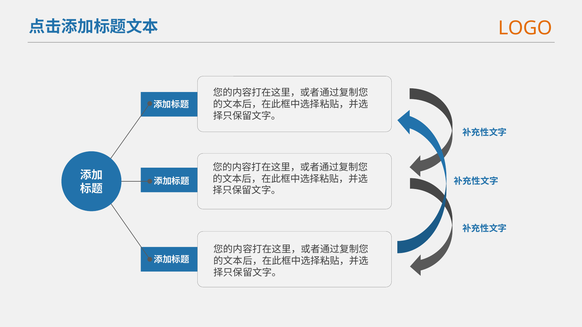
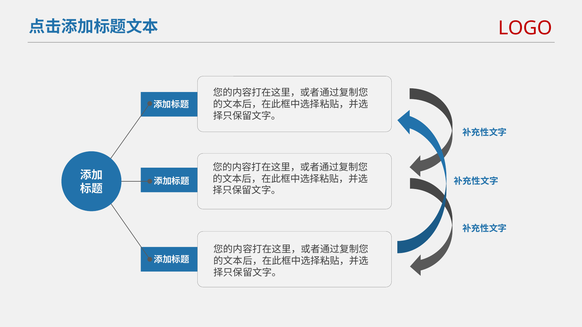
LOGO colour: orange -> red
